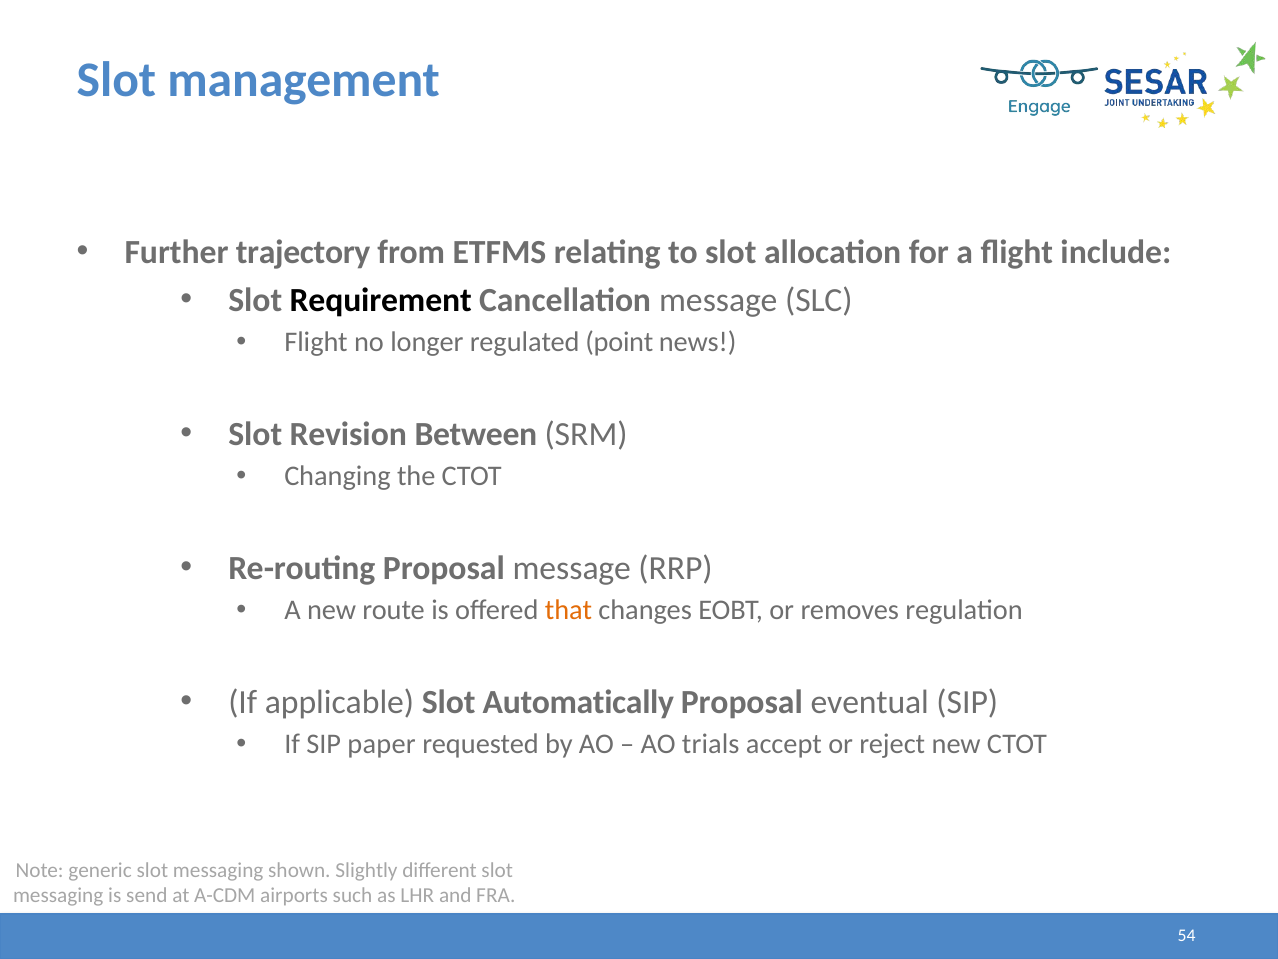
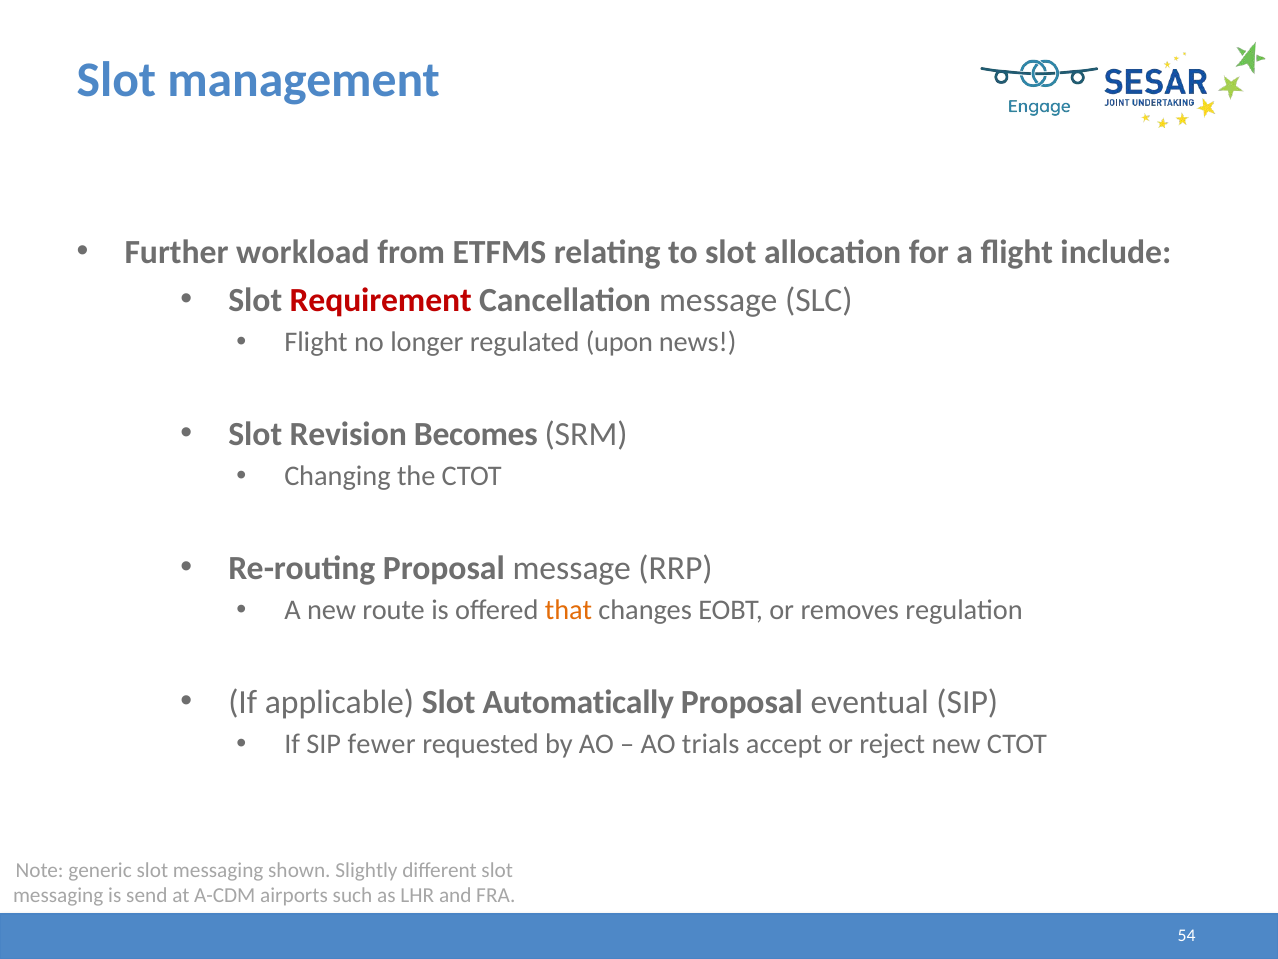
trajectory: trajectory -> workload
Requirement colour: black -> red
point: point -> upon
Between: Between -> Becomes
paper: paper -> fewer
